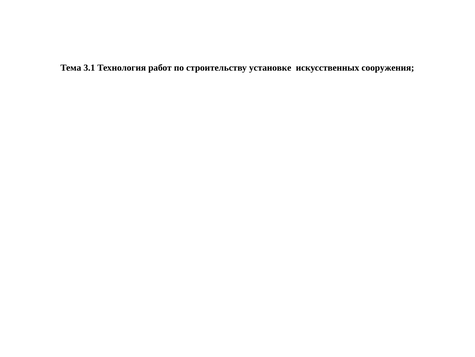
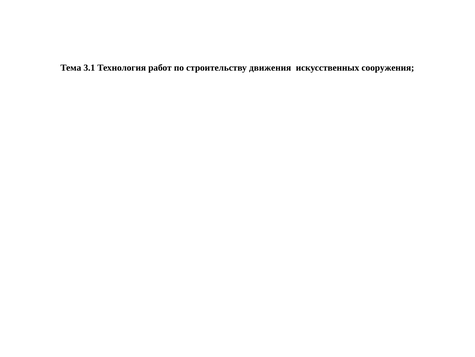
установке: установке -> движения
